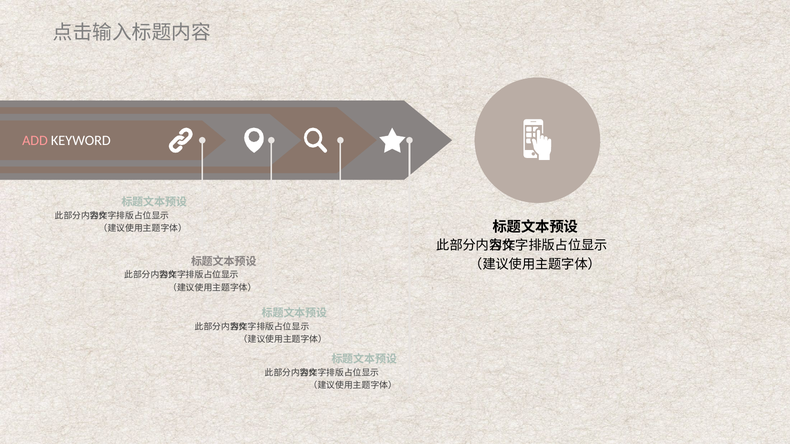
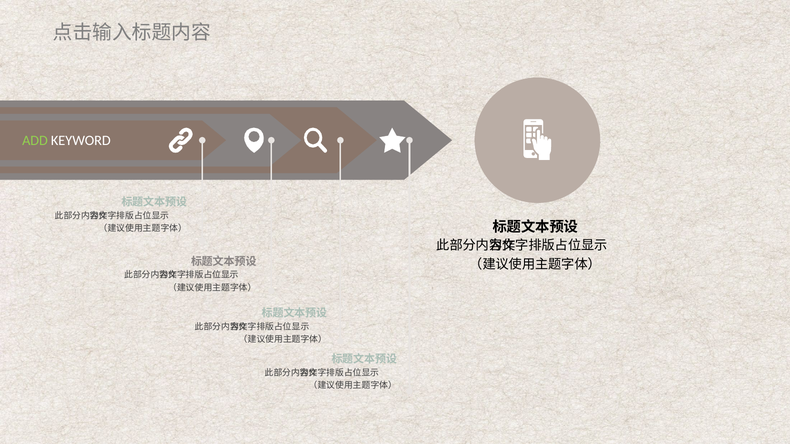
ADD colour: pink -> light green
